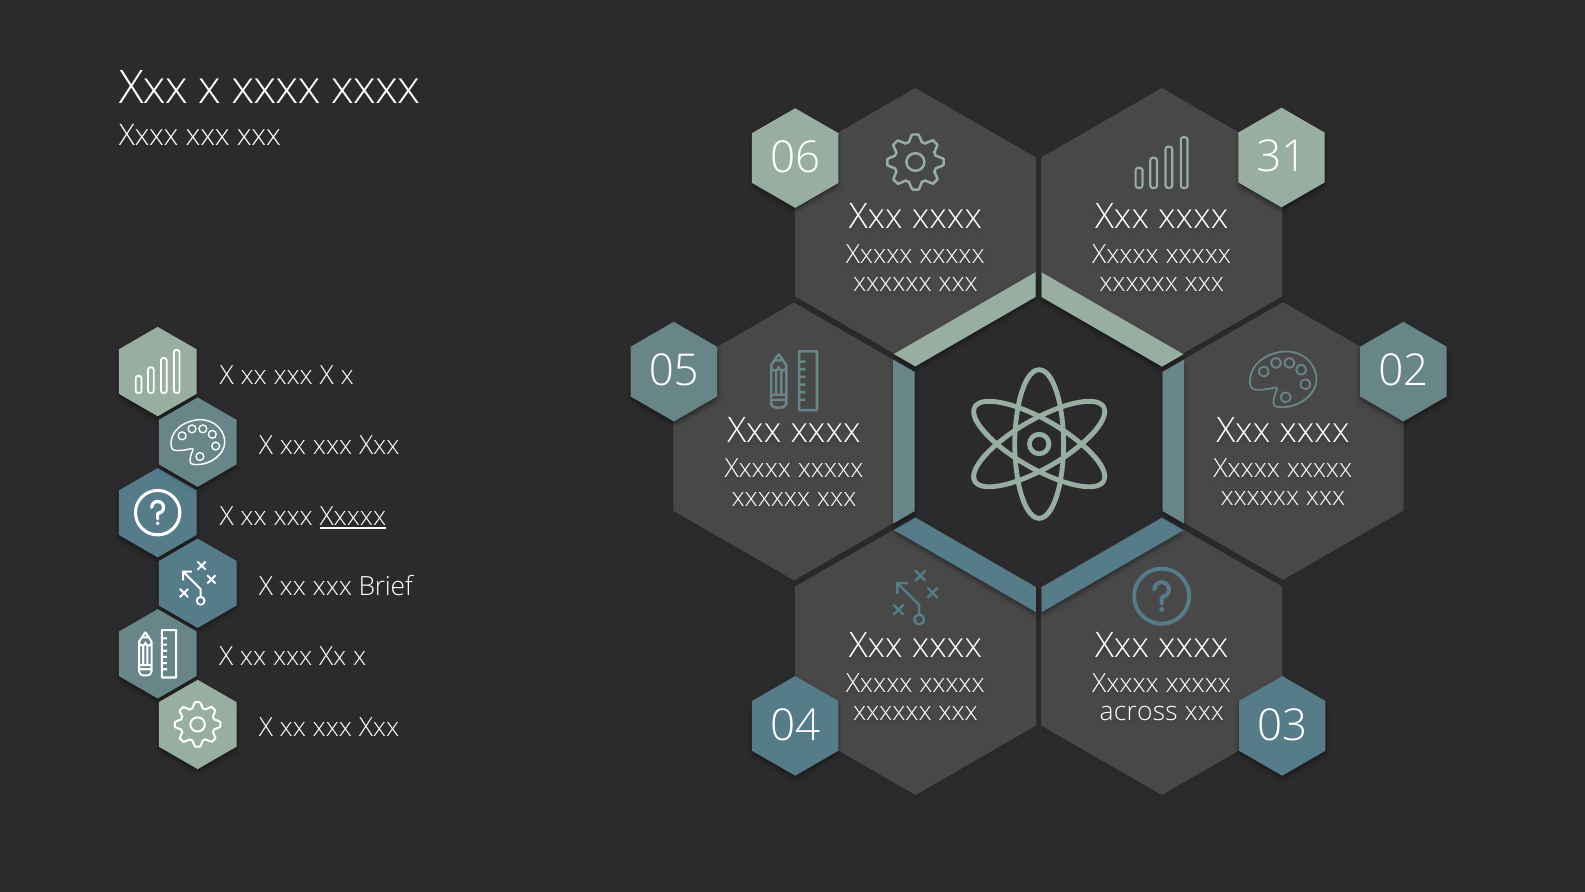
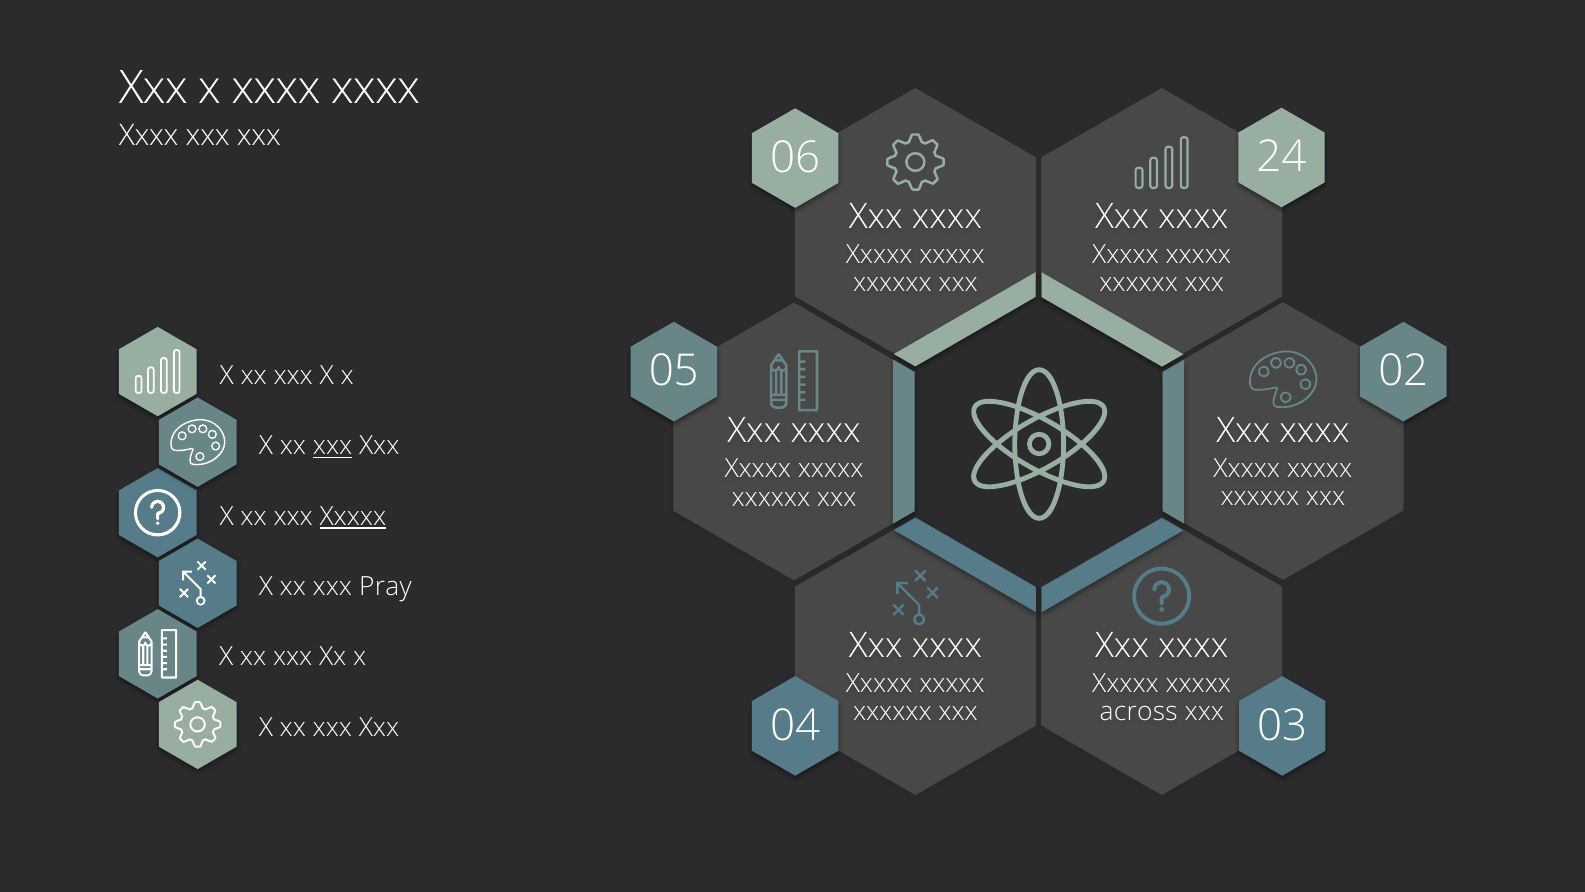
31: 31 -> 24
xxx at (333, 446) underline: none -> present
Brief: Brief -> Pray
